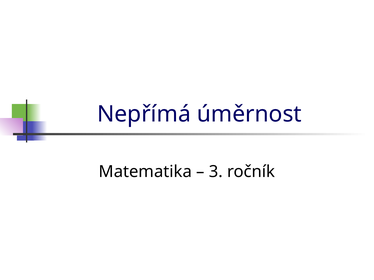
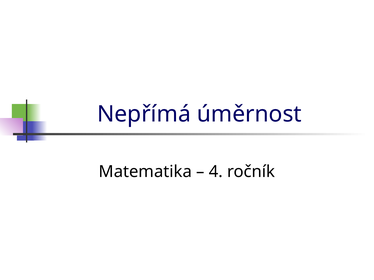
3: 3 -> 4
